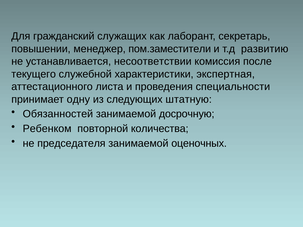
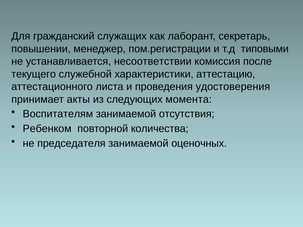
пом.заместители: пом.заместители -> пом.регистрации
развитию: развитию -> типовыми
экспертная: экспертная -> аттестацию
специальности: специальности -> удостоверения
одну: одну -> акты
штатную: штатную -> момента
Обязанностей: Обязанностей -> Воспитателям
досрочную: досрочную -> отсутствия
